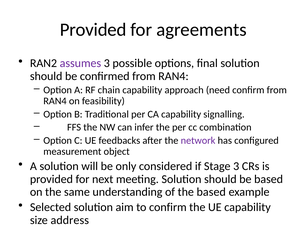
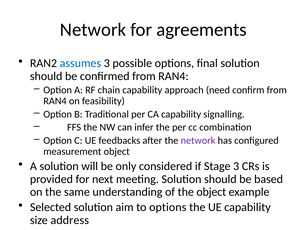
Provided at (93, 30): Provided -> Network
assumes colour: purple -> blue
the based: based -> object
to confirm: confirm -> options
